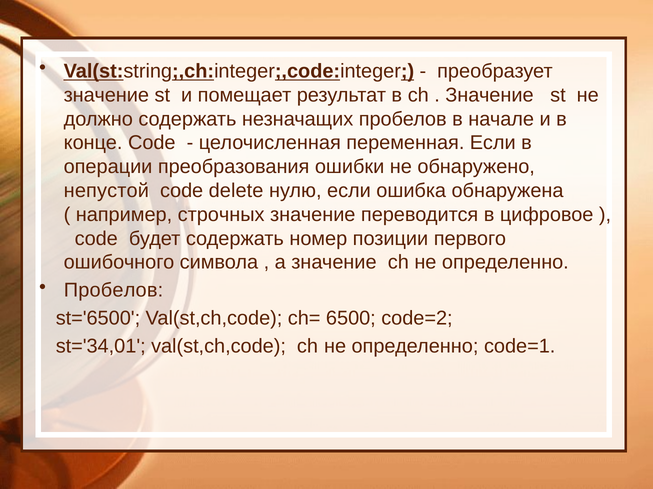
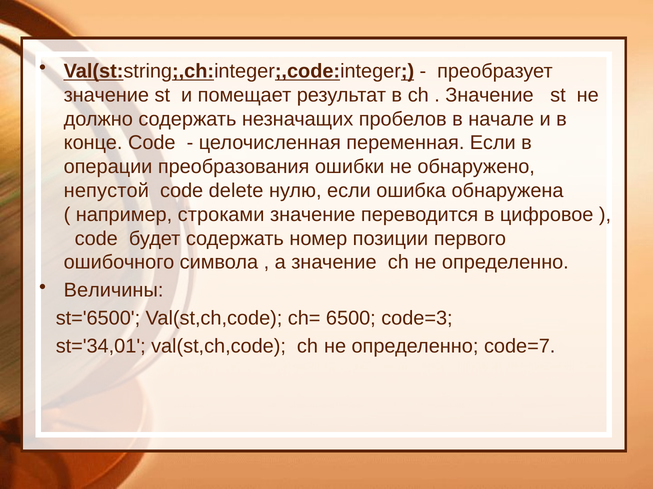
строчных: строчных -> строками
Пробелов at (113, 291): Пробелов -> Величины
code=2: code=2 -> code=3
code=1: code=1 -> code=7
